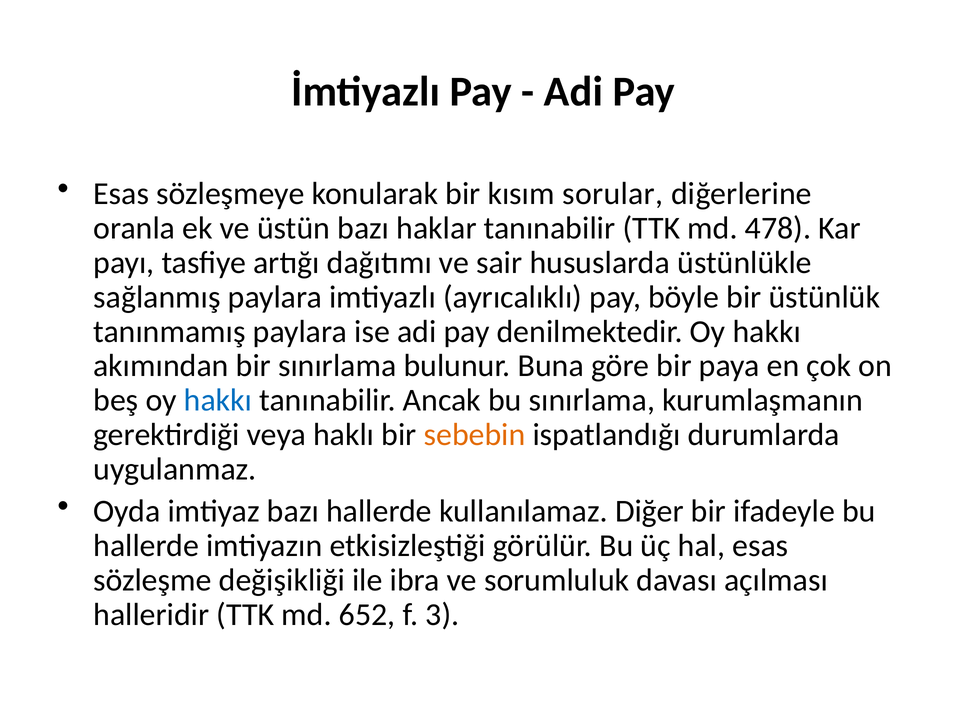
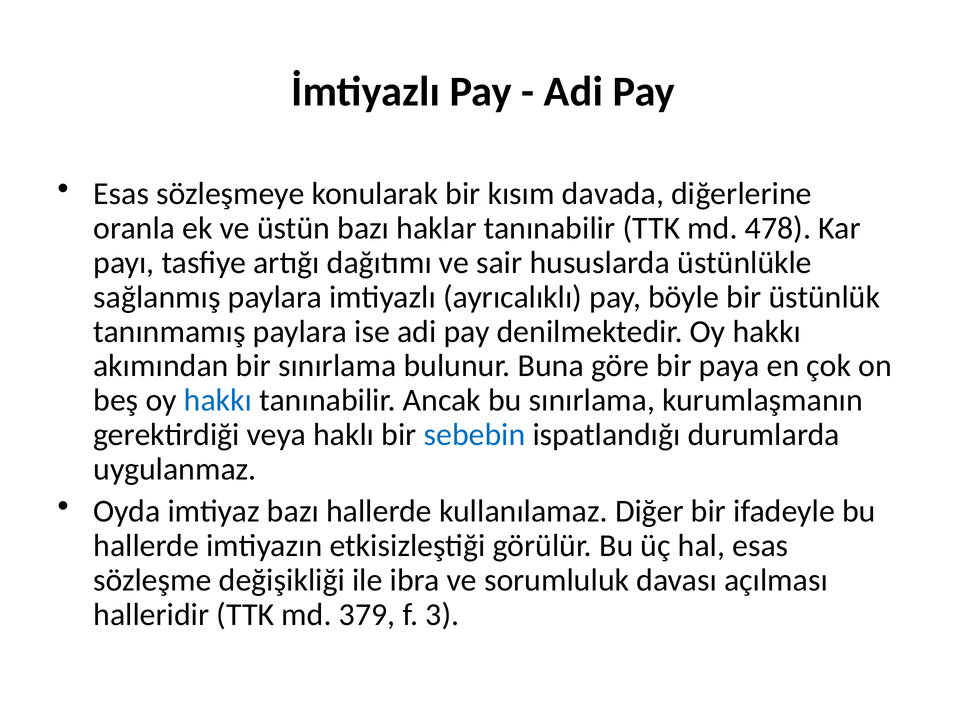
sorular: sorular -> davada
sebebin colour: orange -> blue
652: 652 -> 379
